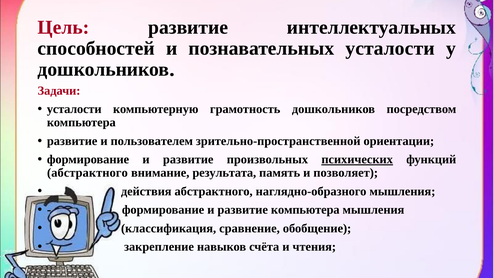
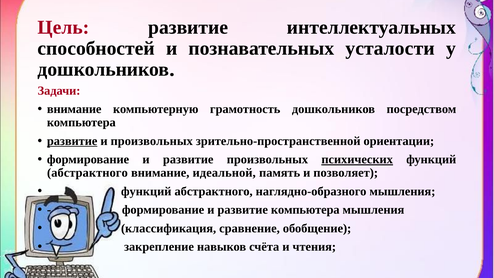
усталости at (74, 109): усталости -> внимание
развитие at (72, 141) underline: none -> present
и пользователем: пользователем -> произвольных
результата: результата -> идеальной
действия at (146, 191): действия -> функций
